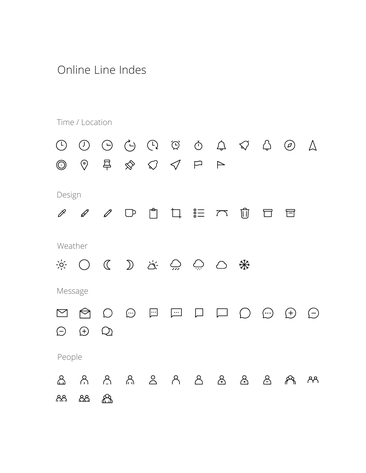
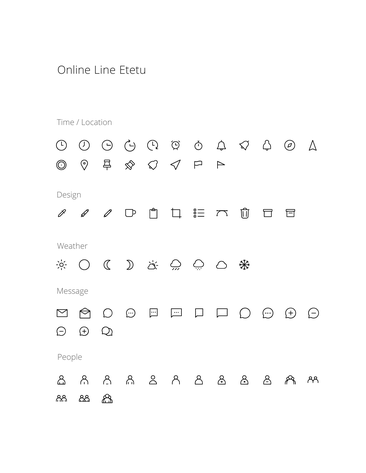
Indes: Indes -> Etetu
